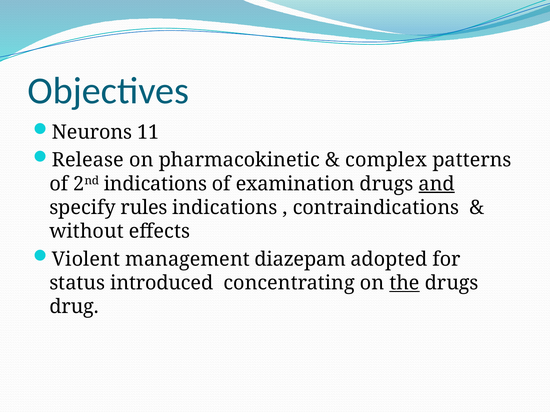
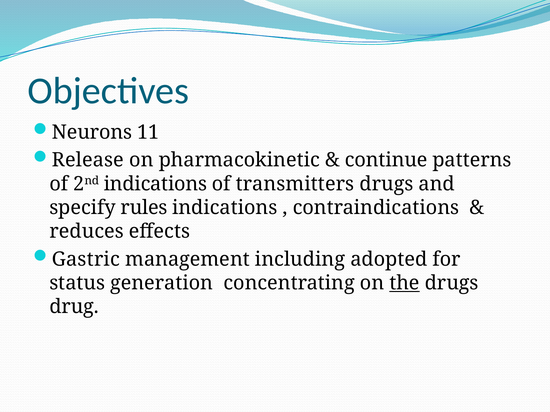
complex: complex -> continue
examination: examination -> transmitters
and underline: present -> none
without: without -> reduces
Violent: Violent -> Gastric
diazepam: diazepam -> including
introduced: introduced -> generation
